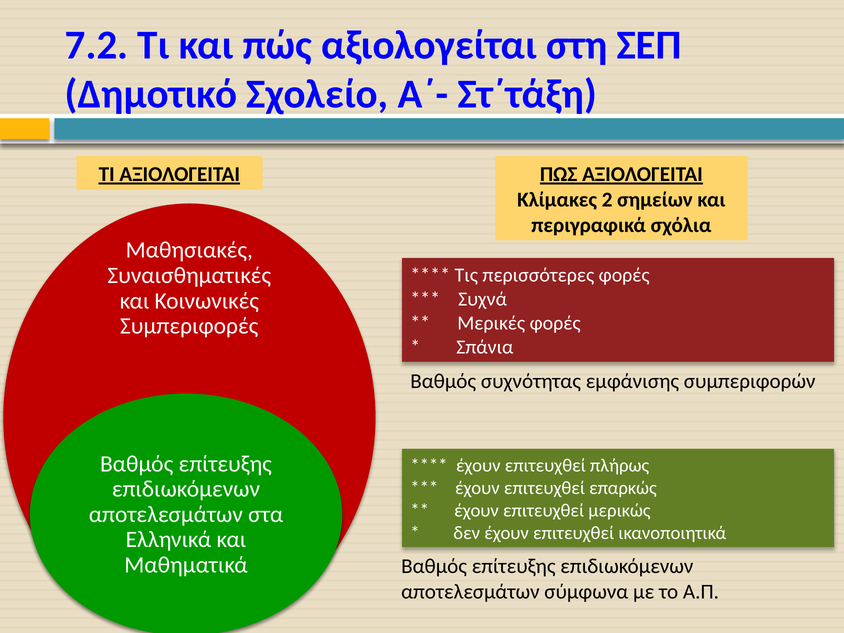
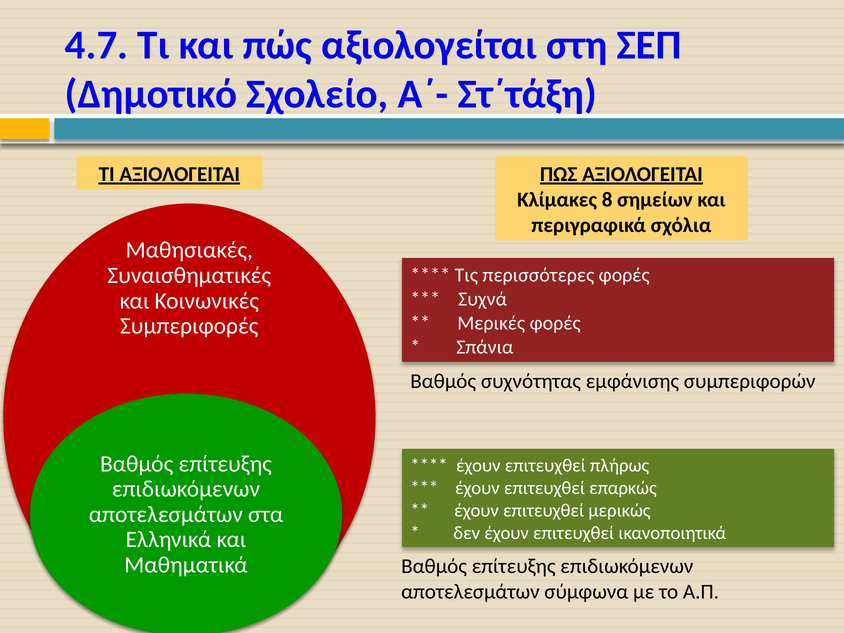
7.2: 7.2 -> 4.7
2: 2 -> 8
